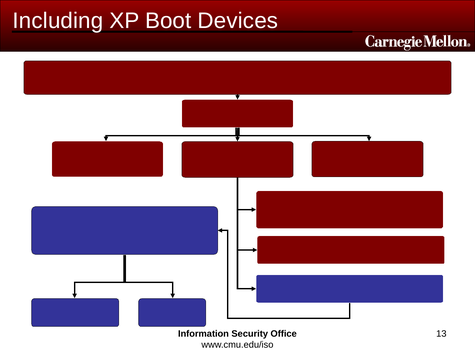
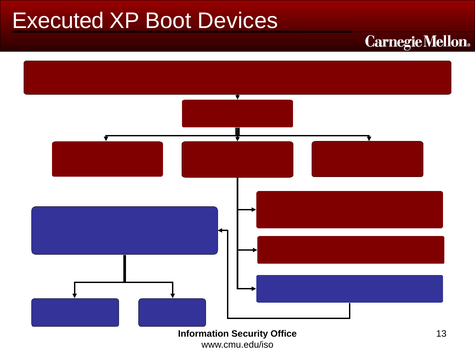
Including: Including -> Executed
